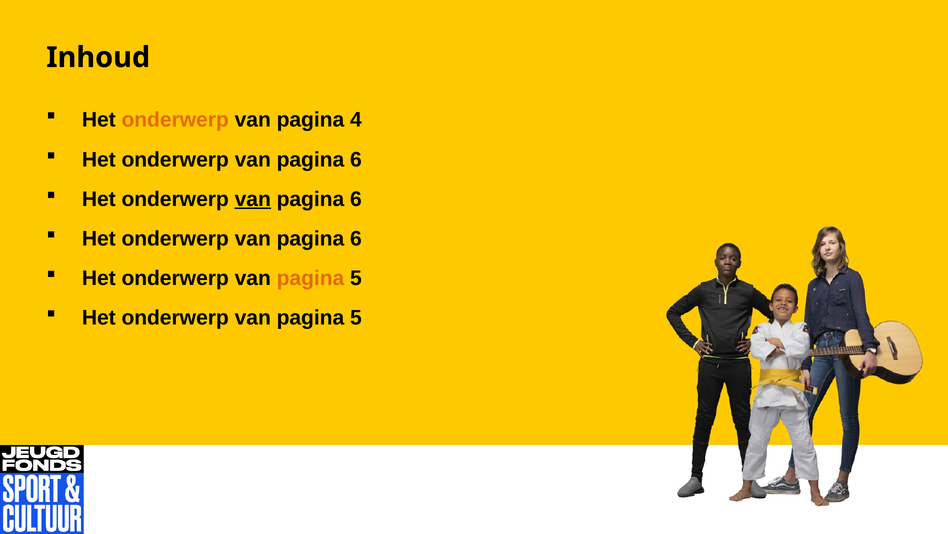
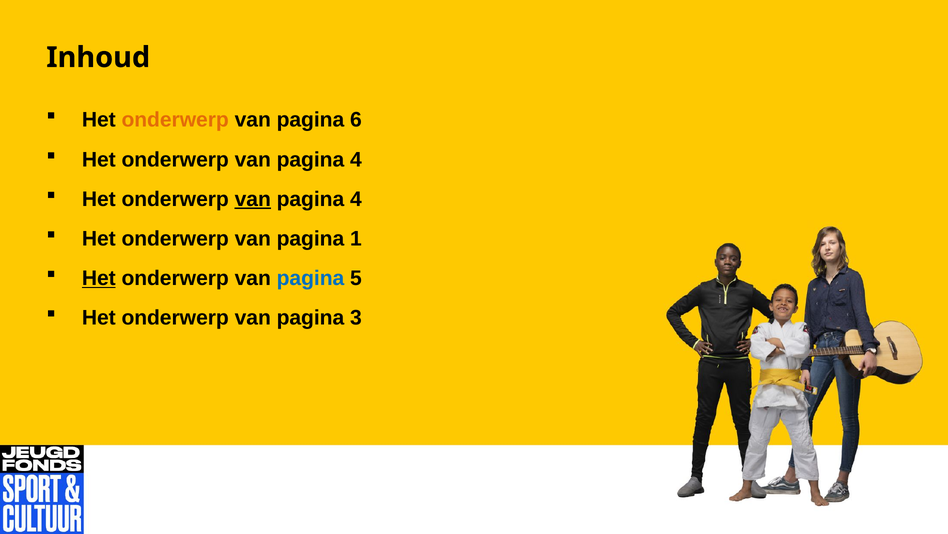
4: 4 -> 6
6 at (356, 160): 6 -> 4
6 at (356, 199): 6 -> 4
6 at (356, 239): 6 -> 1
Het at (99, 278) underline: none -> present
pagina at (310, 278) colour: orange -> blue
5 at (356, 318): 5 -> 3
